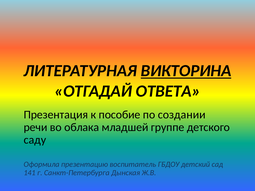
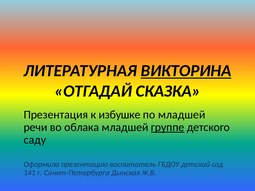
ОТВЕТА: ОТВЕТА -> СКАЗКА
пособие: пособие -> избушке
по создании: создании -> младшей
группе underline: none -> present
